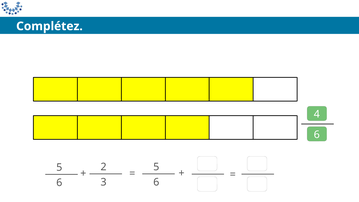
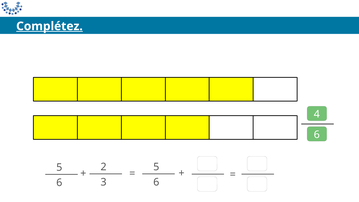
Complétez underline: none -> present
